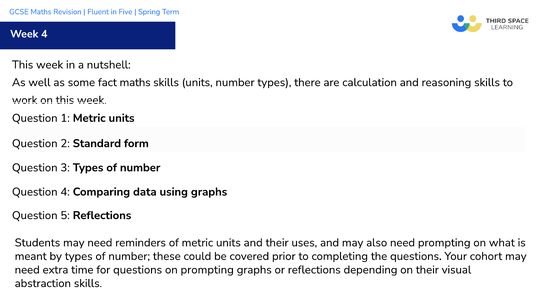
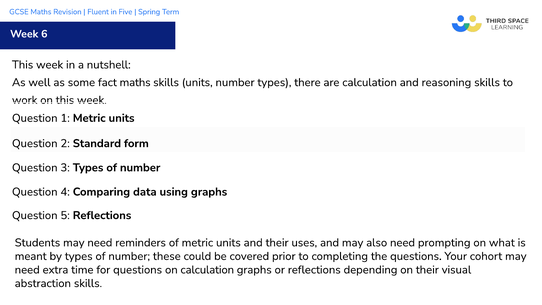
Week 4: 4 -> 6
on prompting: prompting -> calculation
